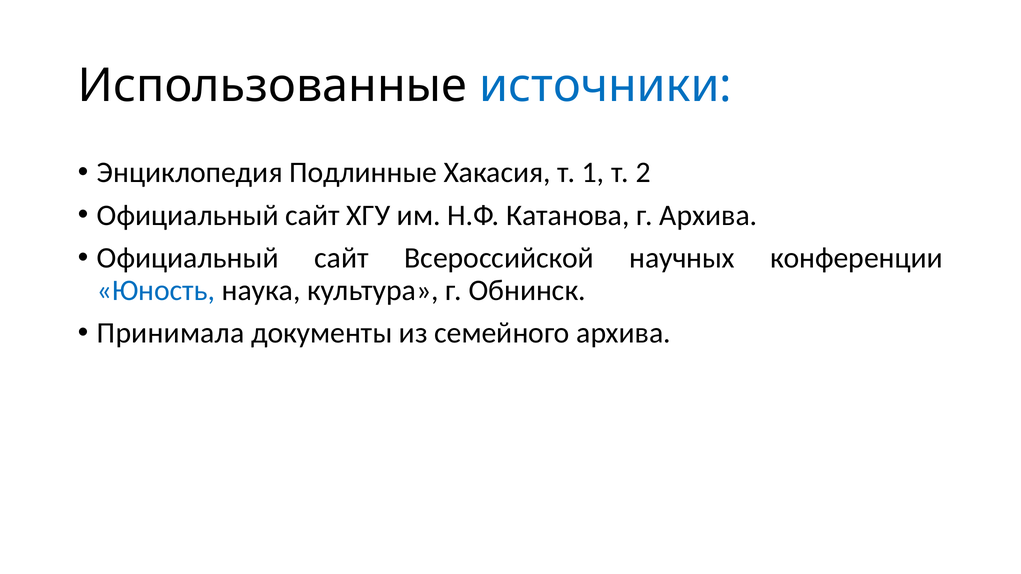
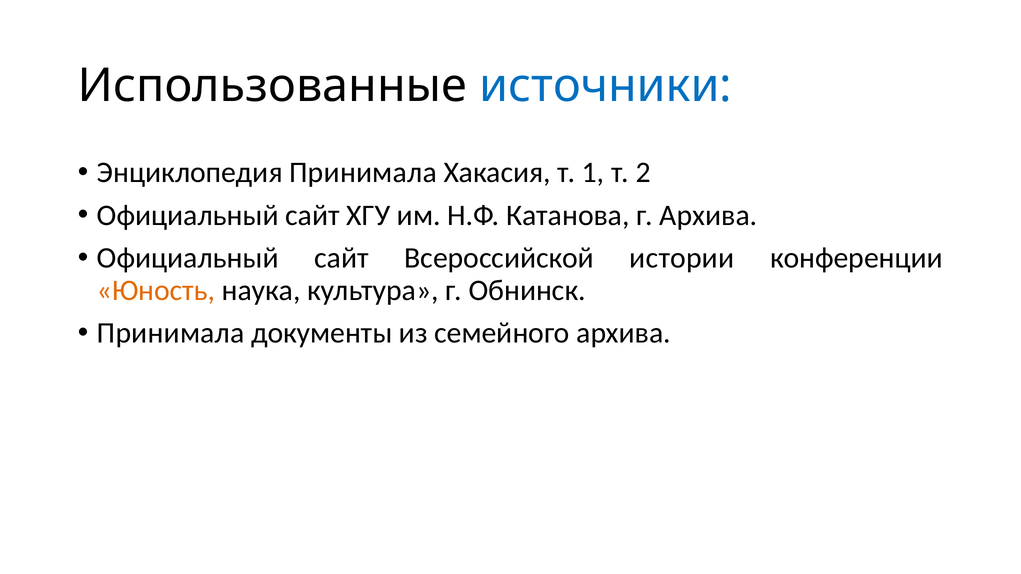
Энциклопедия Подлинные: Подлинные -> Принимала
научных: научных -> истории
Юность colour: blue -> orange
